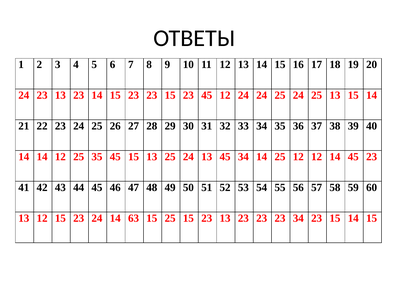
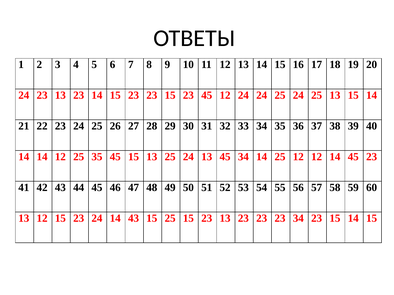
14 63: 63 -> 43
